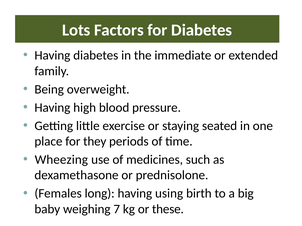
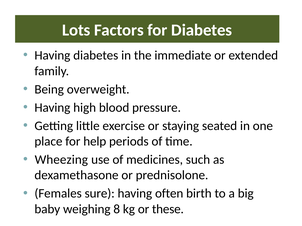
they: they -> help
long: long -> sure
using: using -> often
7: 7 -> 8
